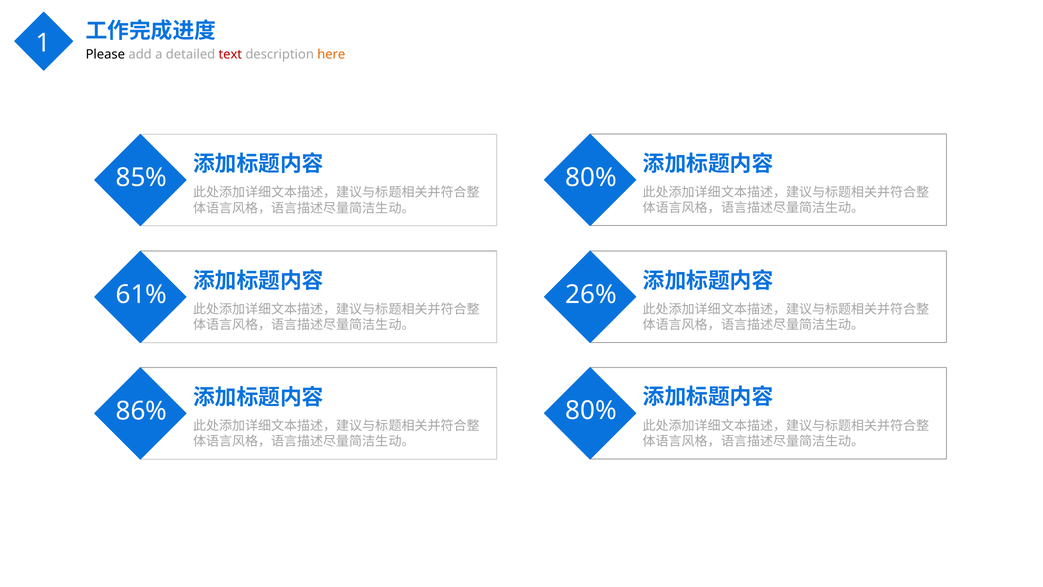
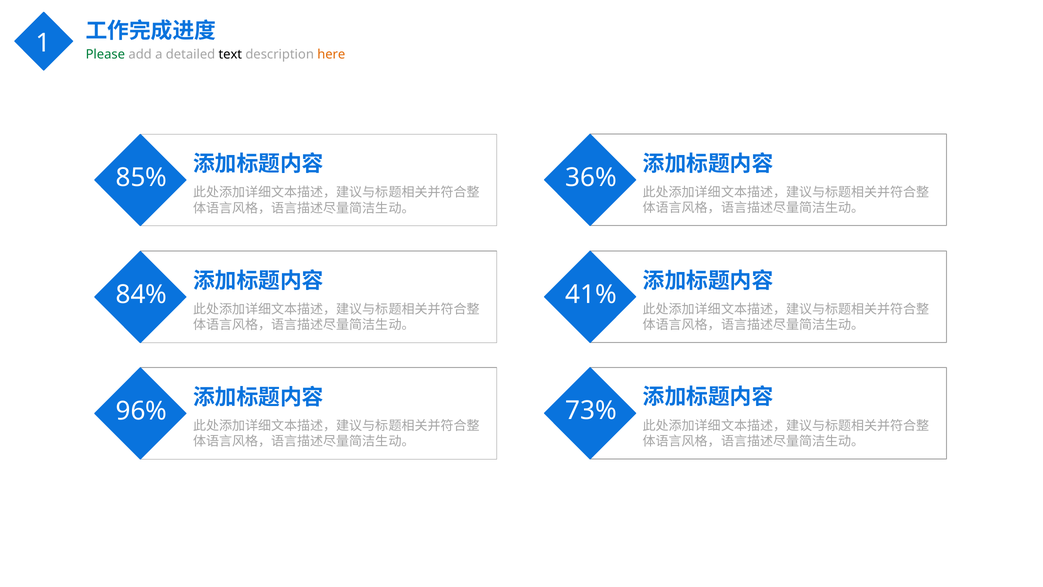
Please colour: black -> green
text colour: red -> black
80% at (591, 177): 80% -> 36%
26%: 26% -> 41%
61%: 61% -> 84%
80% at (591, 411): 80% -> 73%
86%: 86% -> 96%
